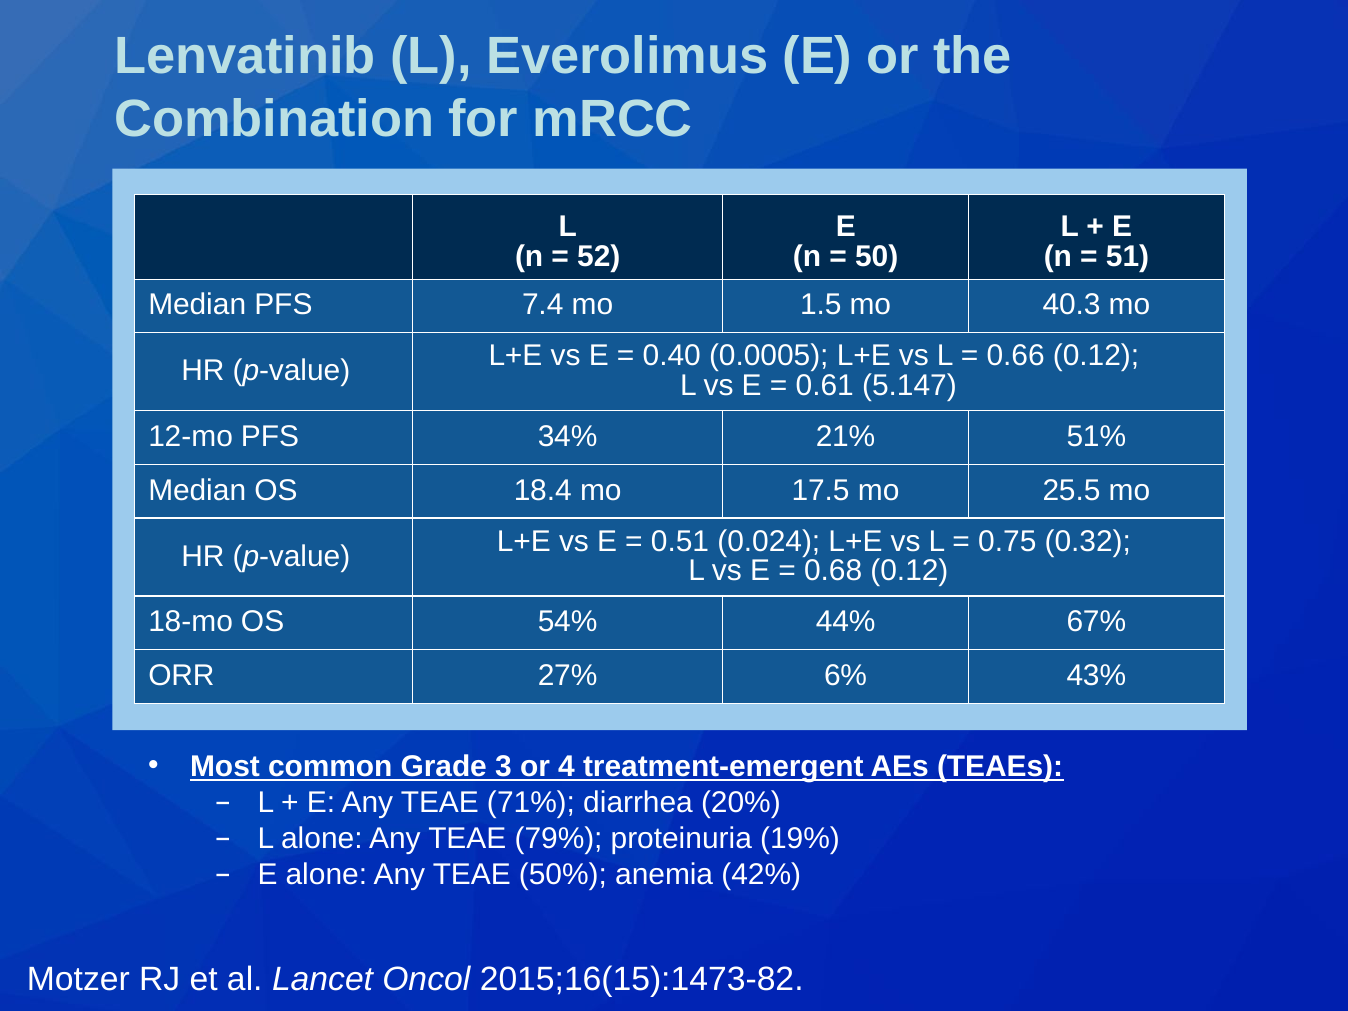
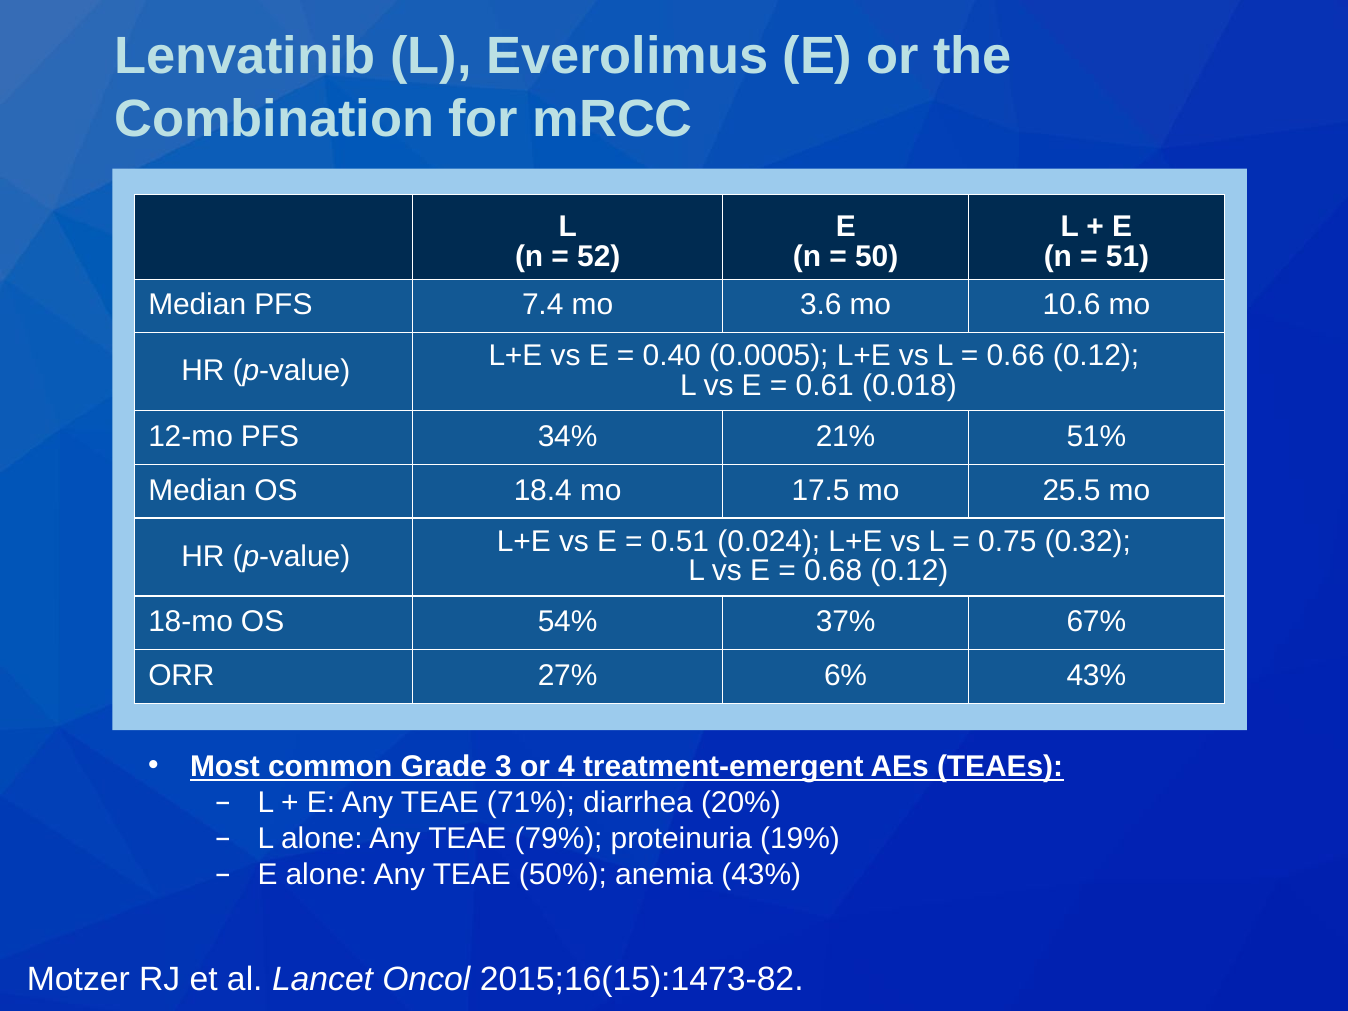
1.5: 1.5 -> 3.6
40.3: 40.3 -> 10.6
5.147: 5.147 -> 0.018
44%: 44% -> 37%
anemia 42%: 42% -> 43%
